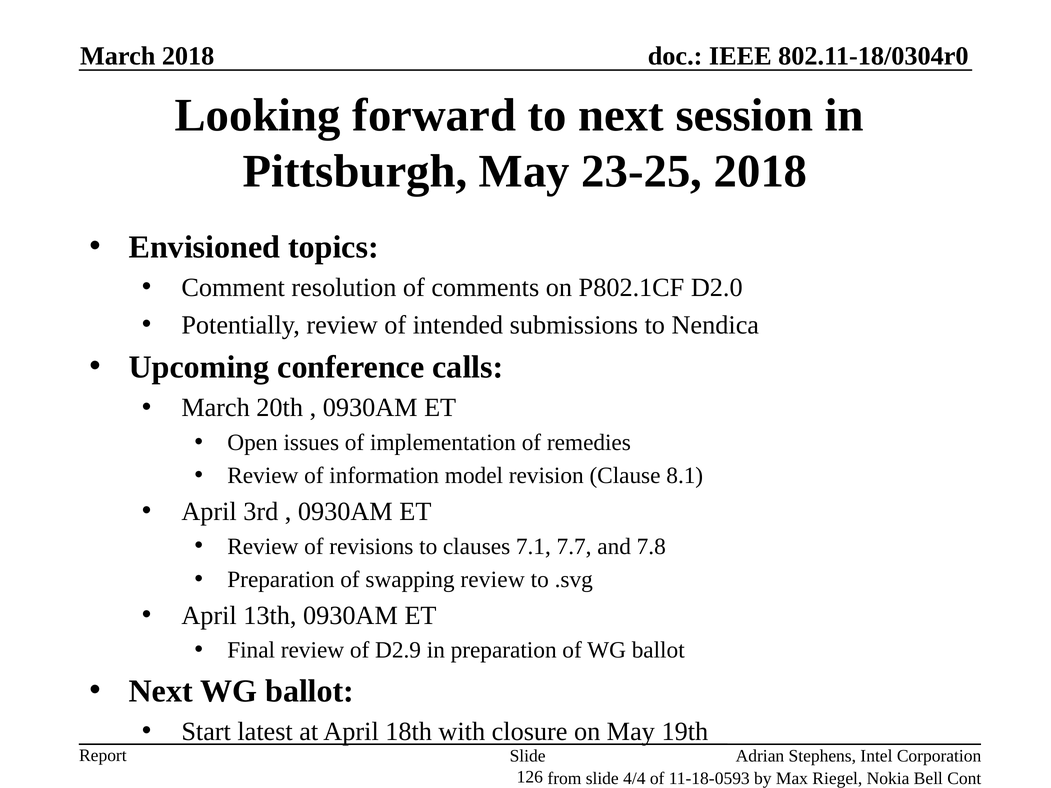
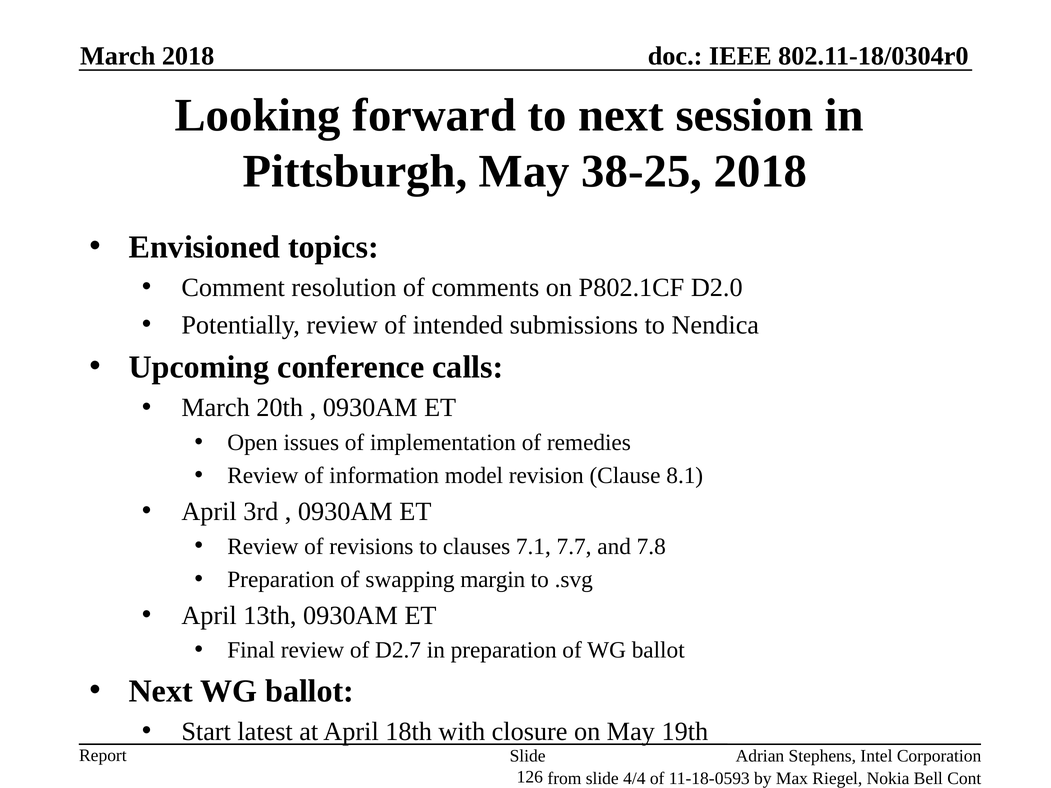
23-25: 23-25 -> 38-25
swapping review: review -> margin
D2.9: D2.9 -> D2.7
